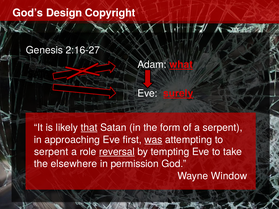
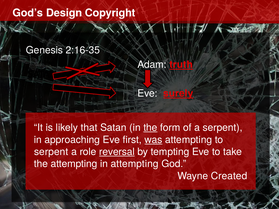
2:16-27: 2:16-27 -> 2:16-35
what: what -> truth
that underline: present -> none
the at (150, 128) underline: none -> present
the elsewhere: elsewhere -> attempting
in permission: permission -> attempting
Window: Window -> Created
